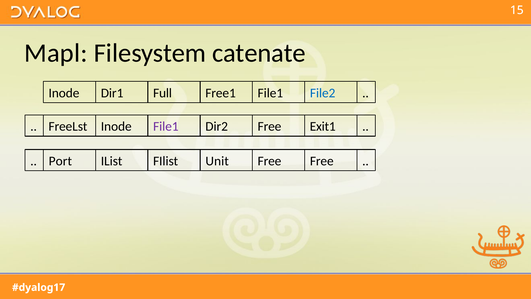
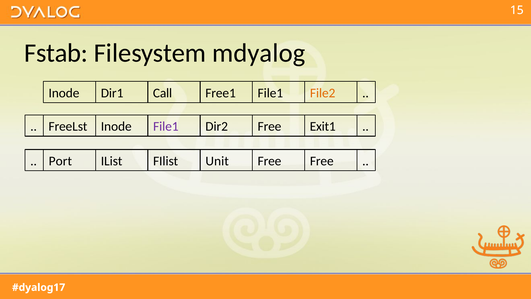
Mapl: Mapl -> Fstab
catenate: catenate -> mdyalog
Full: Full -> Call
File2 colour: blue -> orange
